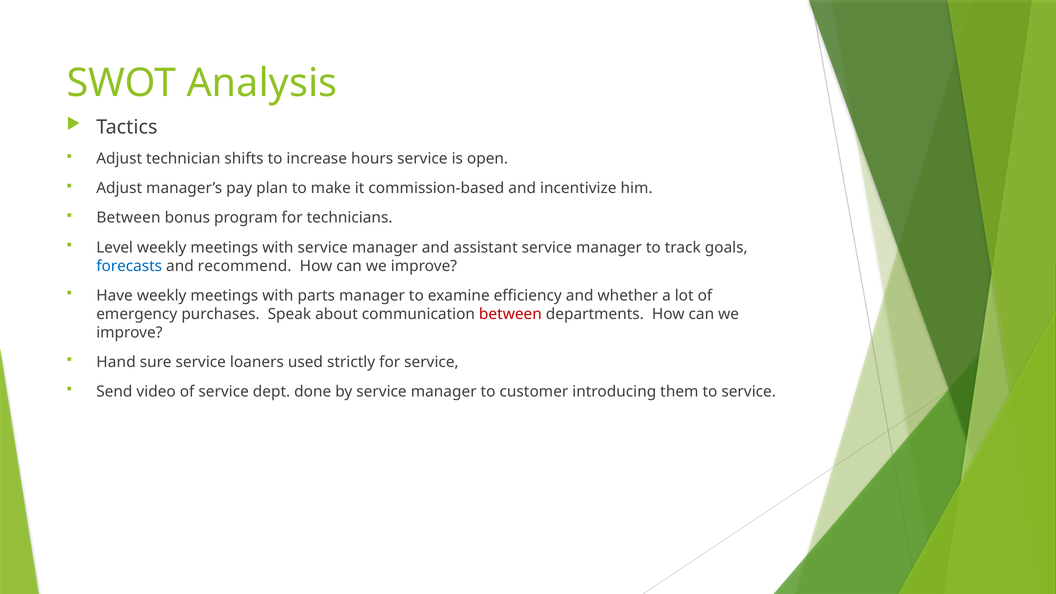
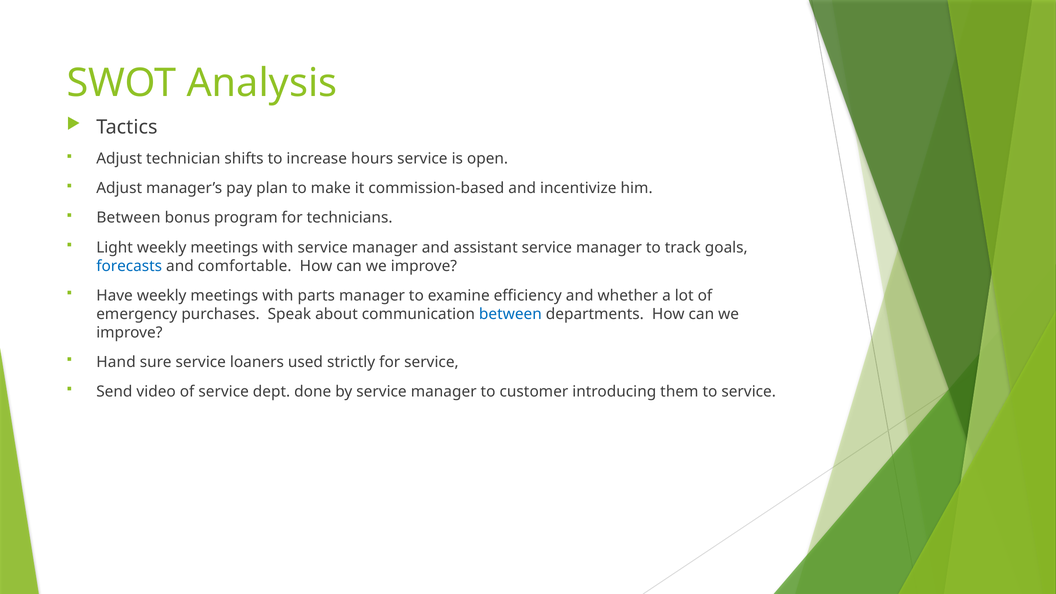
Level: Level -> Light
recommend: recommend -> comfortable
between at (510, 314) colour: red -> blue
